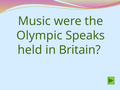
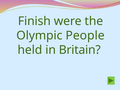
Music: Music -> Finish
Speaks: Speaks -> People
